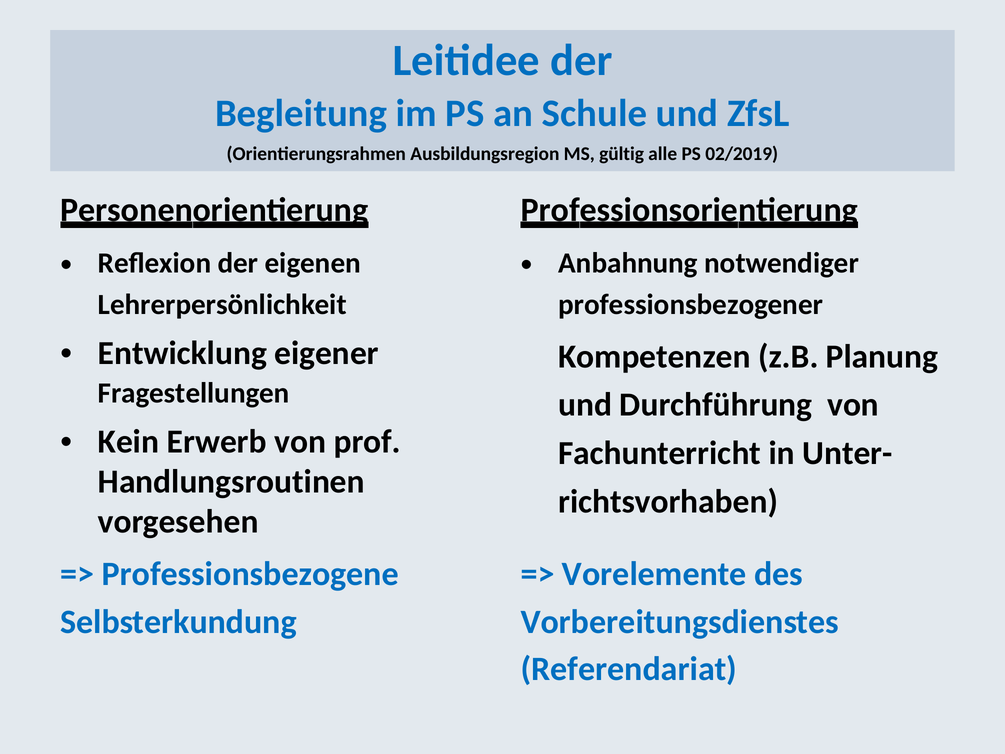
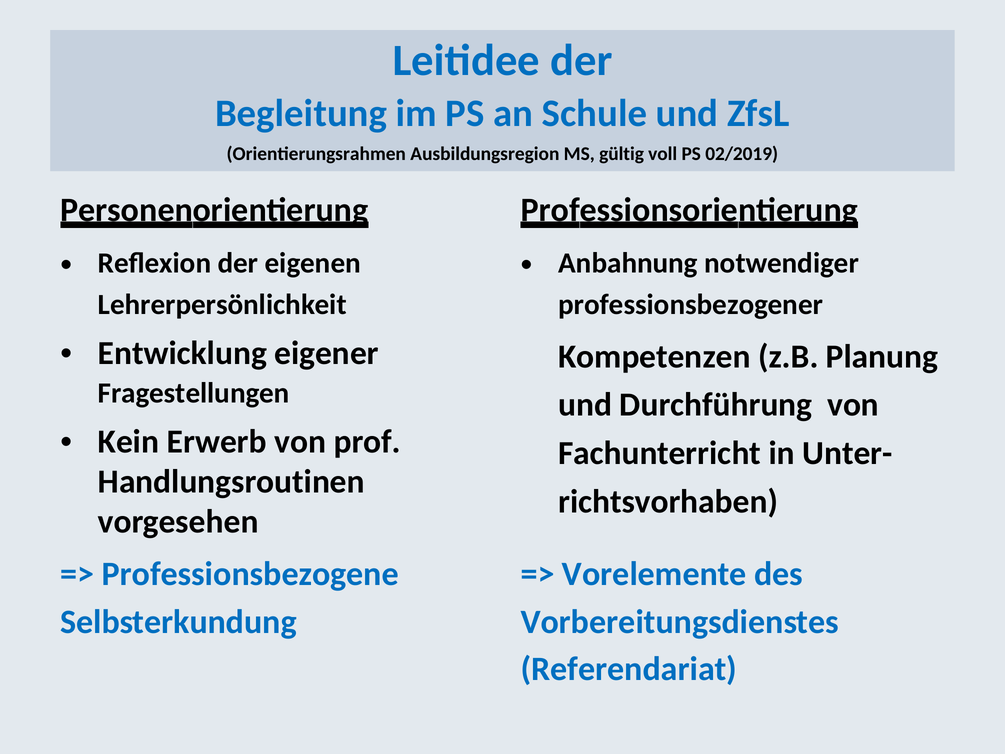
alle: alle -> voll
